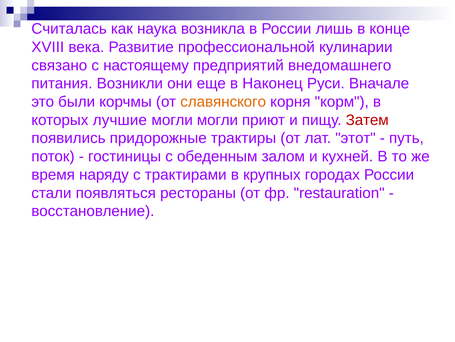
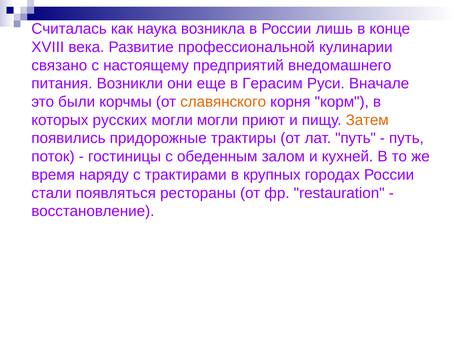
Наконец: Наконец -> Герасим
лучшие: лучшие -> русских
Затем colour: red -> orange
лат этот: этот -> путь
